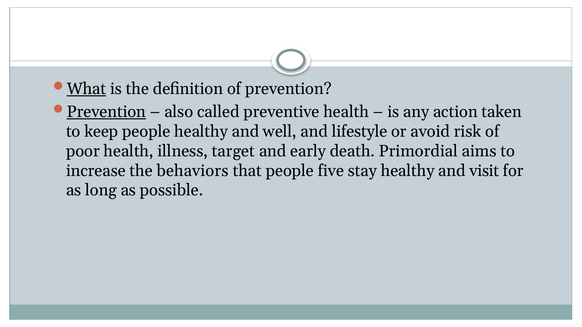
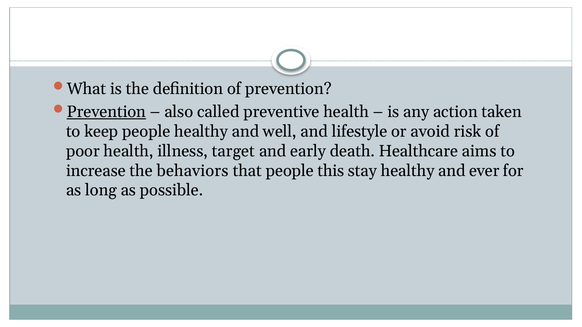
What underline: present -> none
Primordial: Primordial -> Healthcare
five: five -> this
visit: visit -> ever
